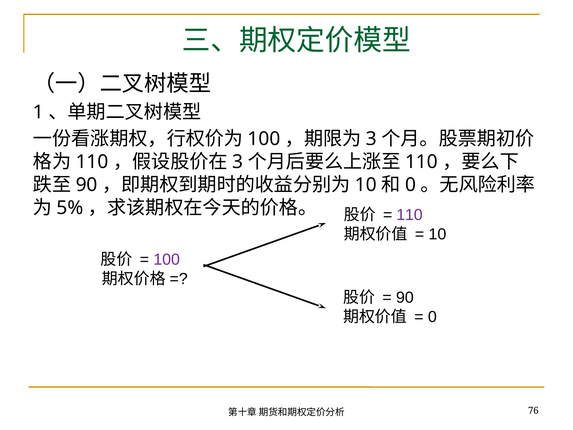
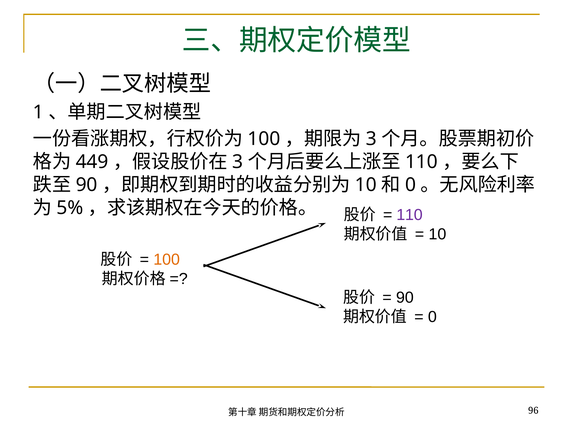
110 at (92, 162): 110 -> 449
100 at (167, 260) colour: purple -> orange
76: 76 -> 96
